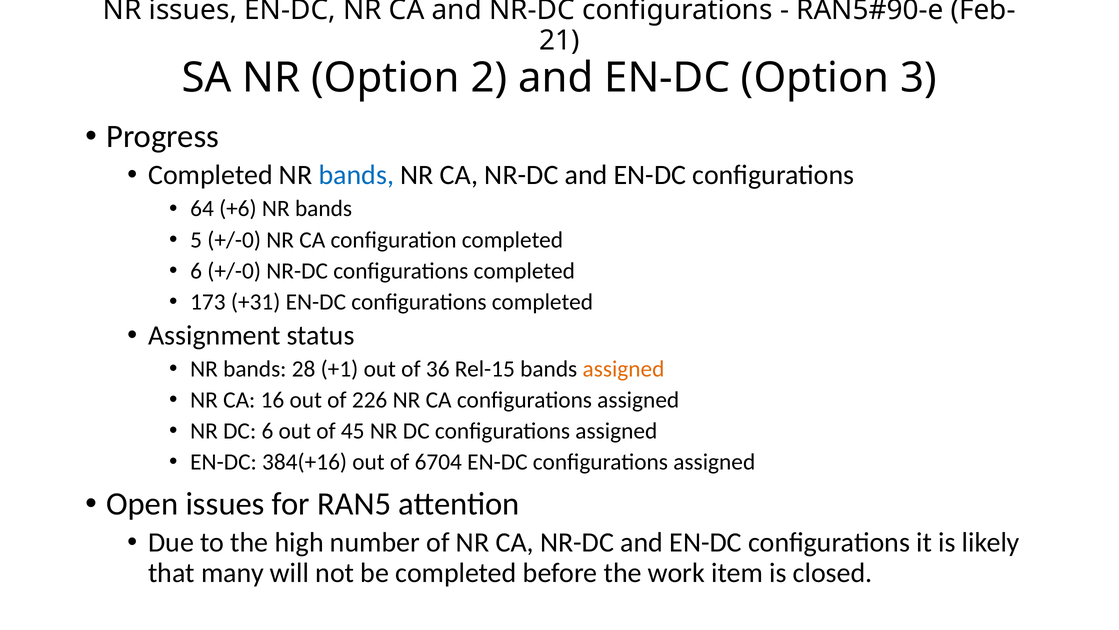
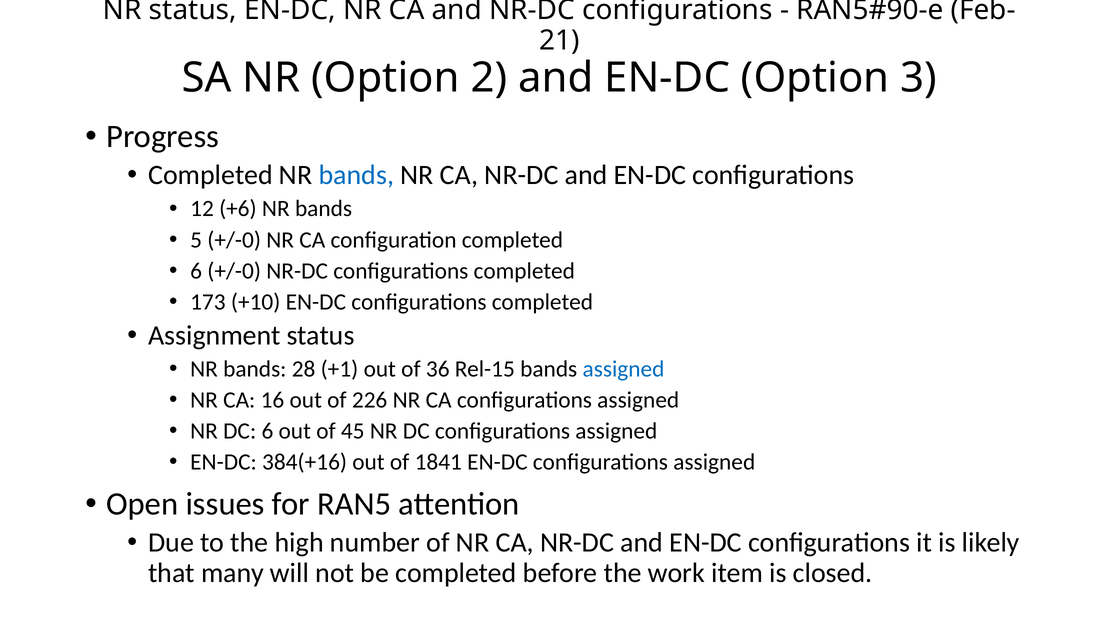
NR issues: issues -> status
64: 64 -> 12
+31: +31 -> +10
assigned at (624, 369) colour: orange -> blue
6704: 6704 -> 1841
